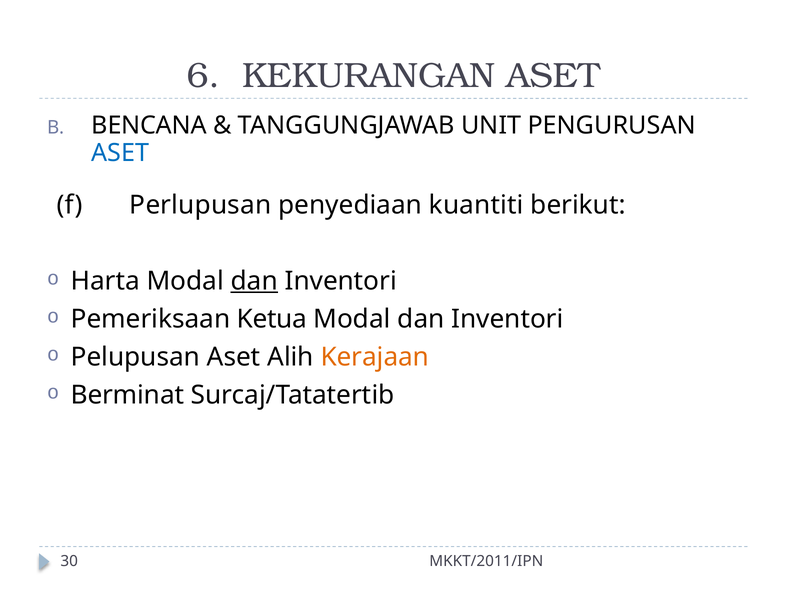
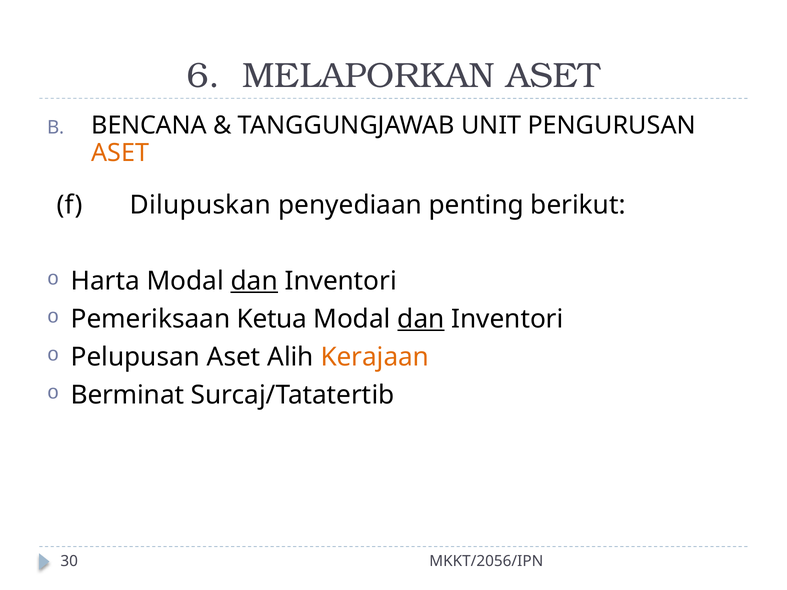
KEKURANGAN: KEKURANGAN -> MELAPORKAN
ASET at (120, 153) colour: blue -> orange
Perlupusan: Perlupusan -> Dilupuskan
kuantiti: kuantiti -> penting
dan at (421, 319) underline: none -> present
MKKT/2011/IPN: MKKT/2011/IPN -> MKKT/2056/IPN
